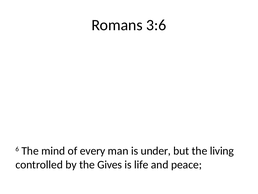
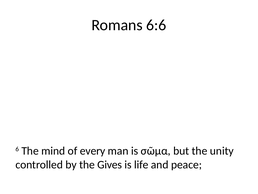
3:6: 3:6 -> 6:6
under: under -> σῶμα
living: living -> unity
